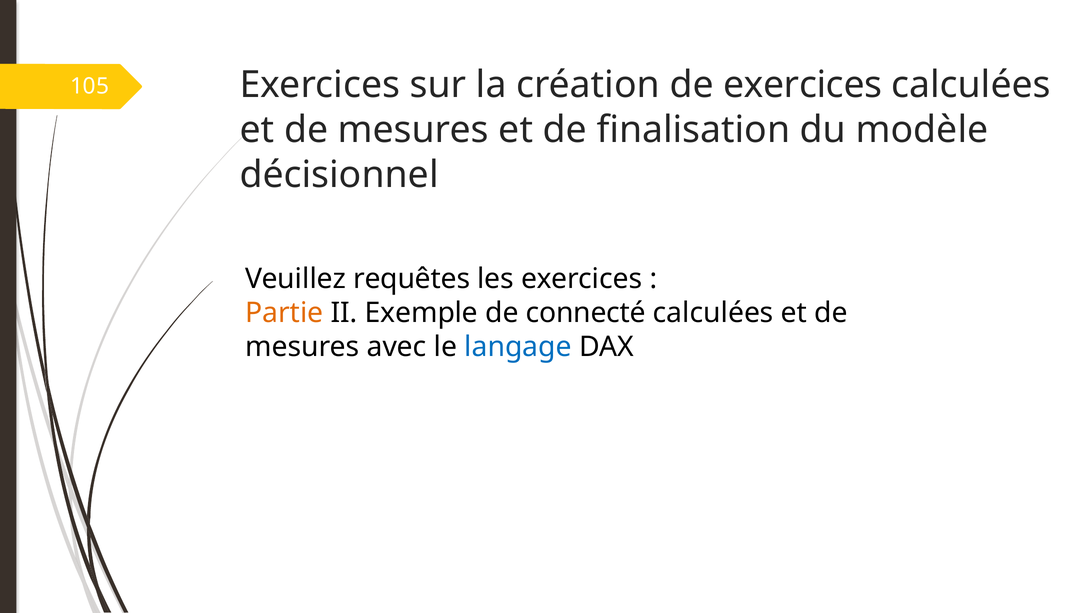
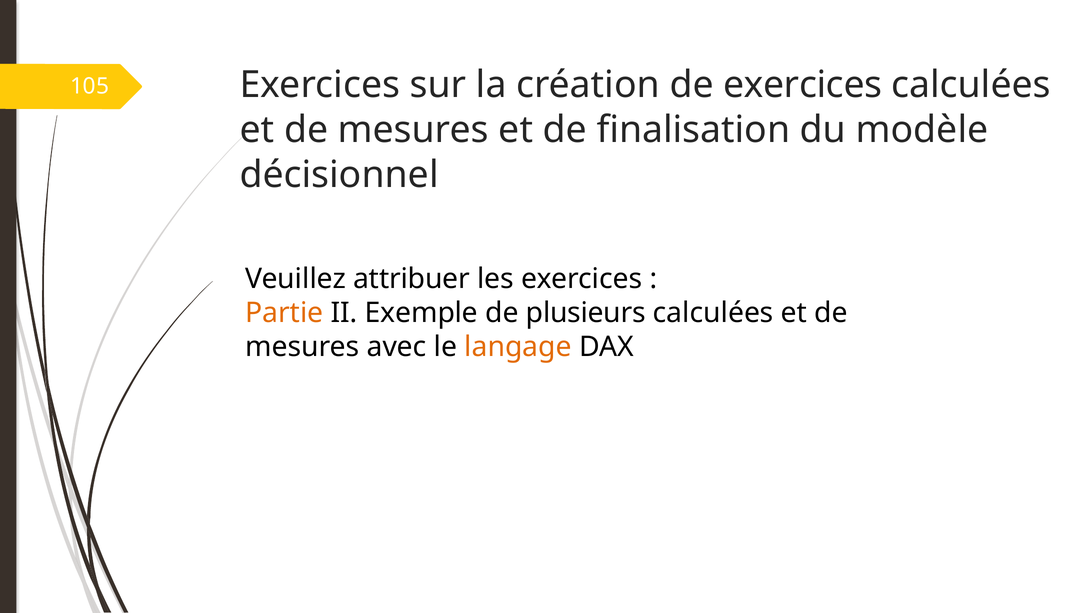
requêtes: requêtes -> attribuer
connecté: connecté -> plusieurs
langage colour: blue -> orange
